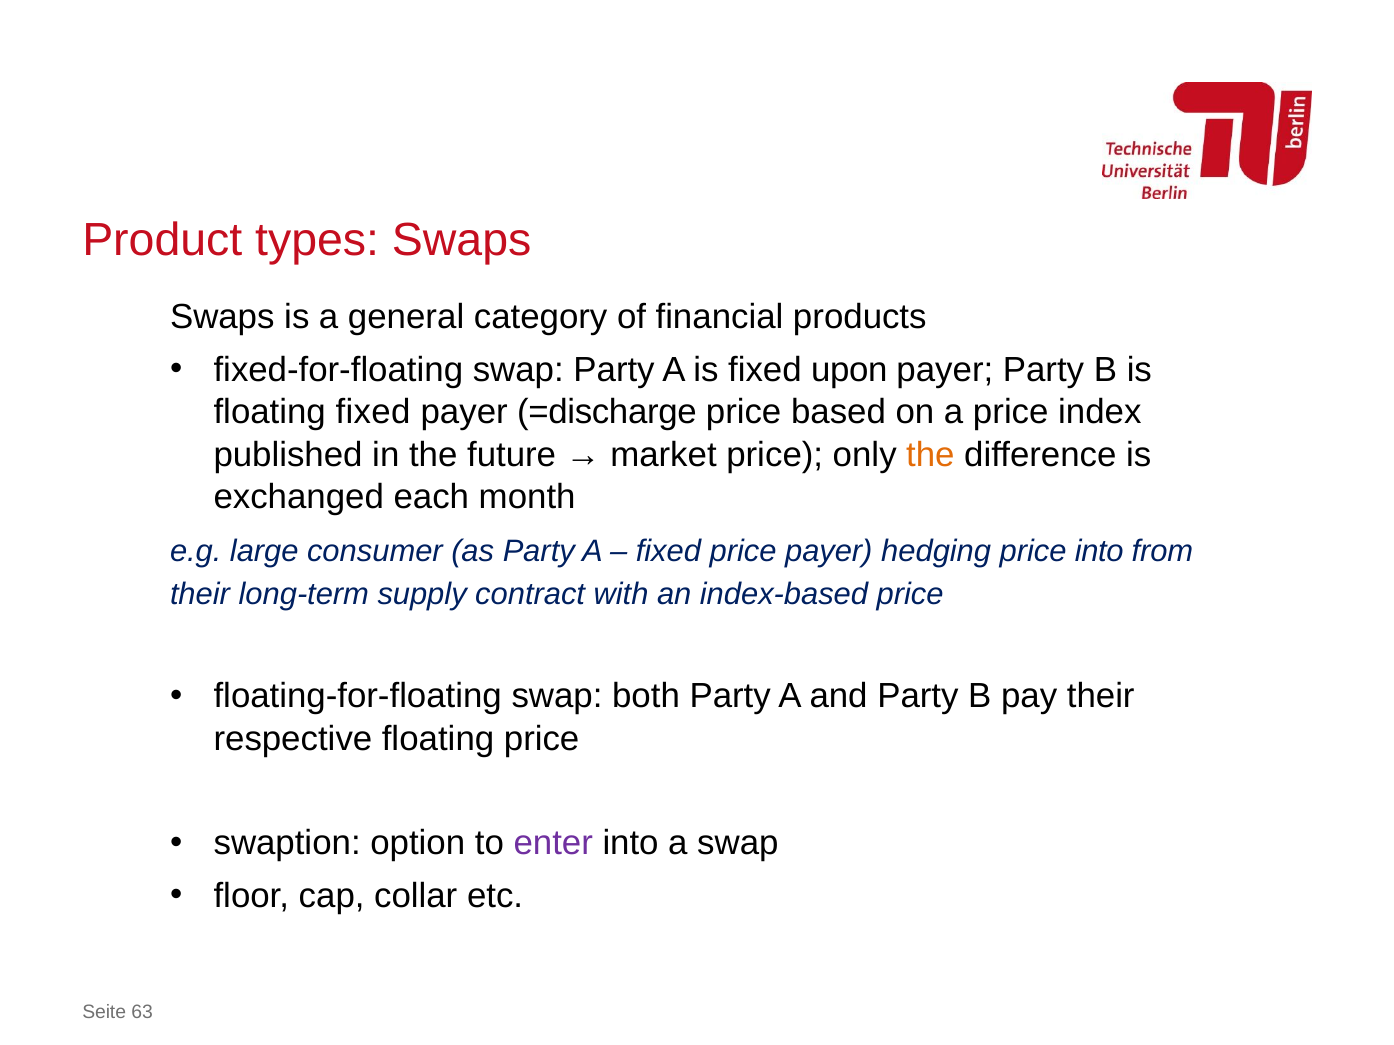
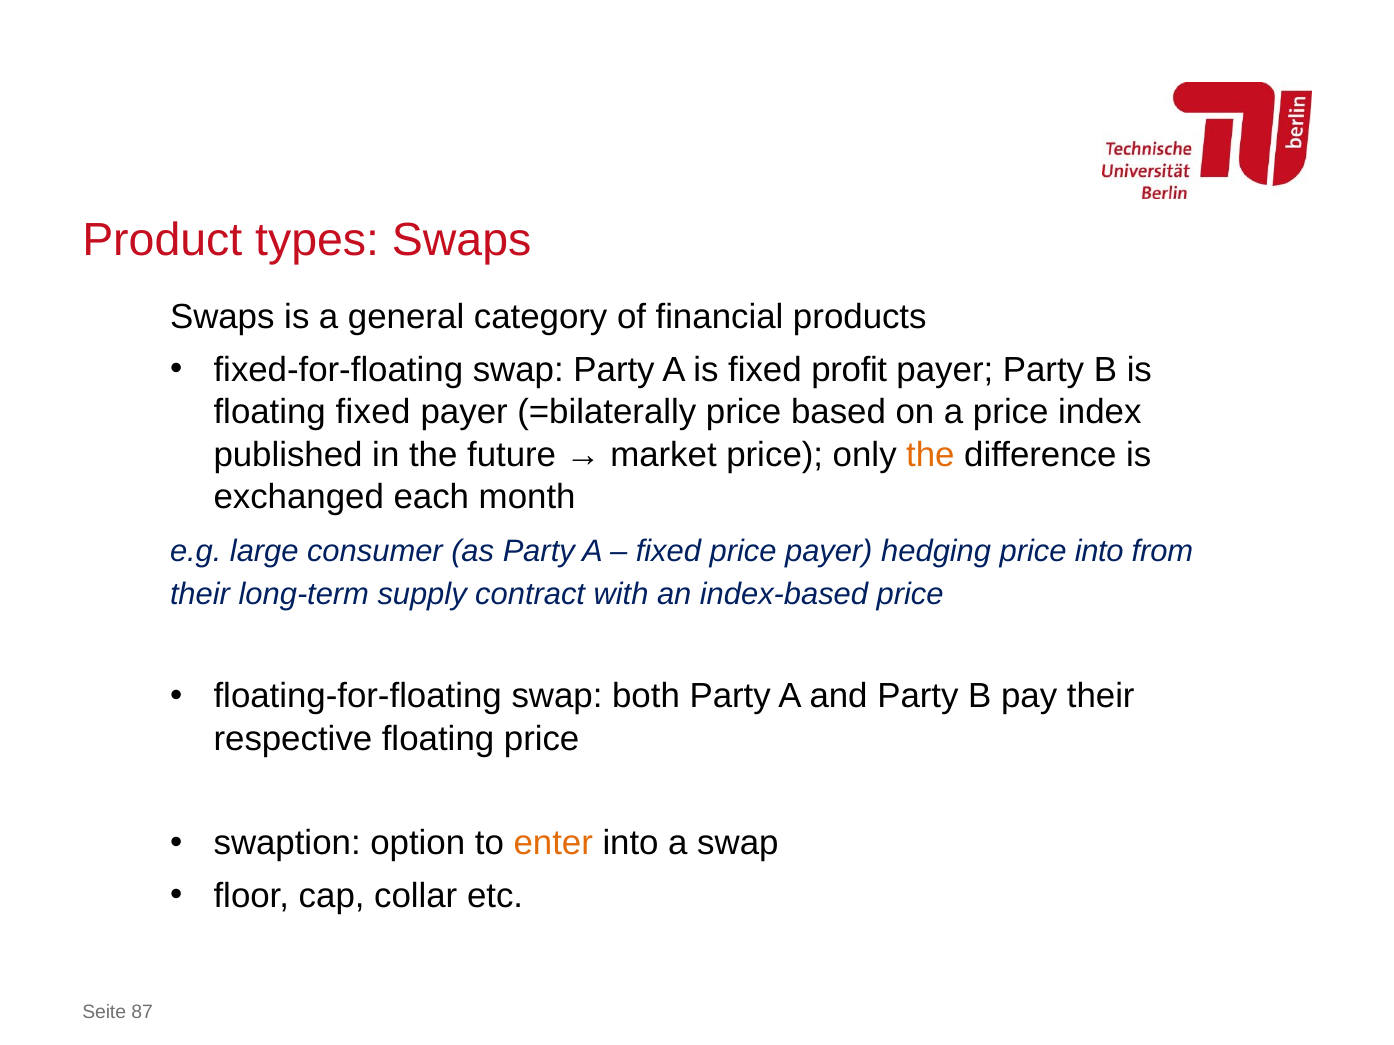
upon: upon -> profit
=discharge: =discharge -> =bilaterally
enter colour: purple -> orange
63: 63 -> 87
